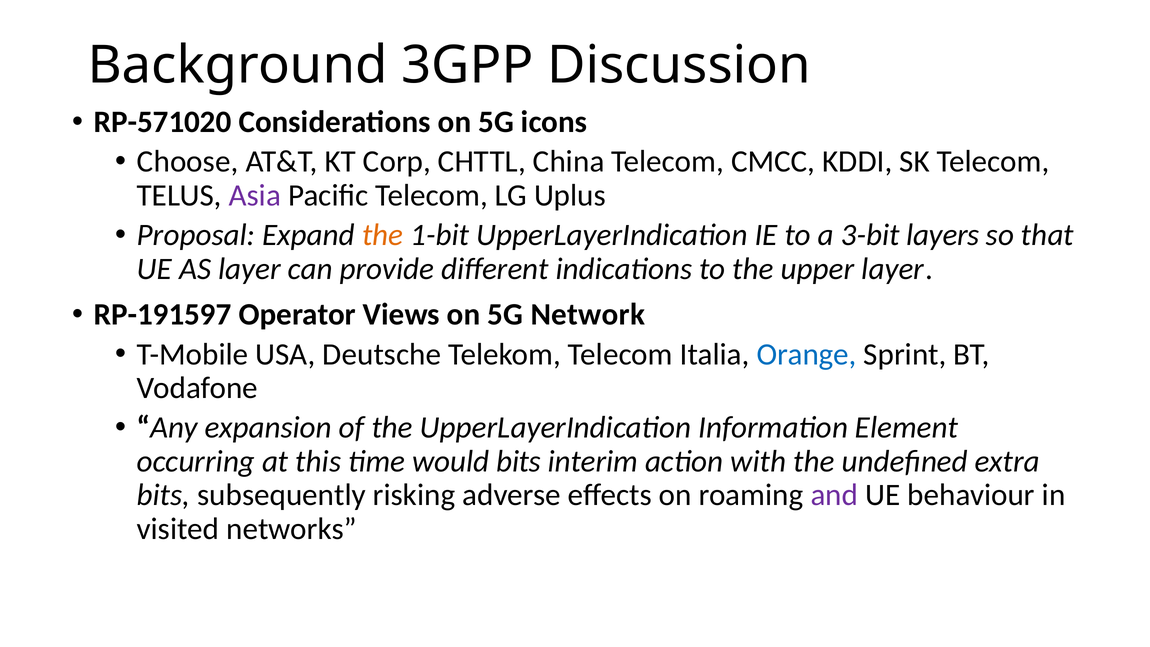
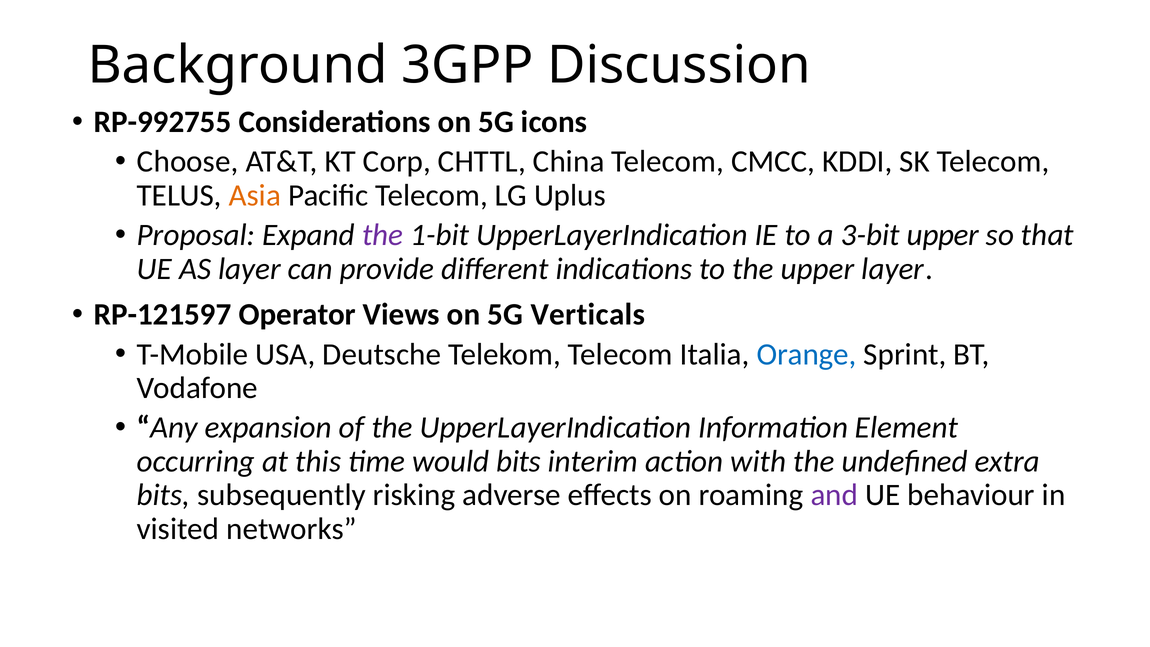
RP-571020: RP-571020 -> RP-992755
Asia colour: purple -> orange
the at (383, 235) colour: orange -> purple
3-bit layers: layers -> upper
RP-191597: RP-191597 -> RP-121597
Network: Network -> Verticals
